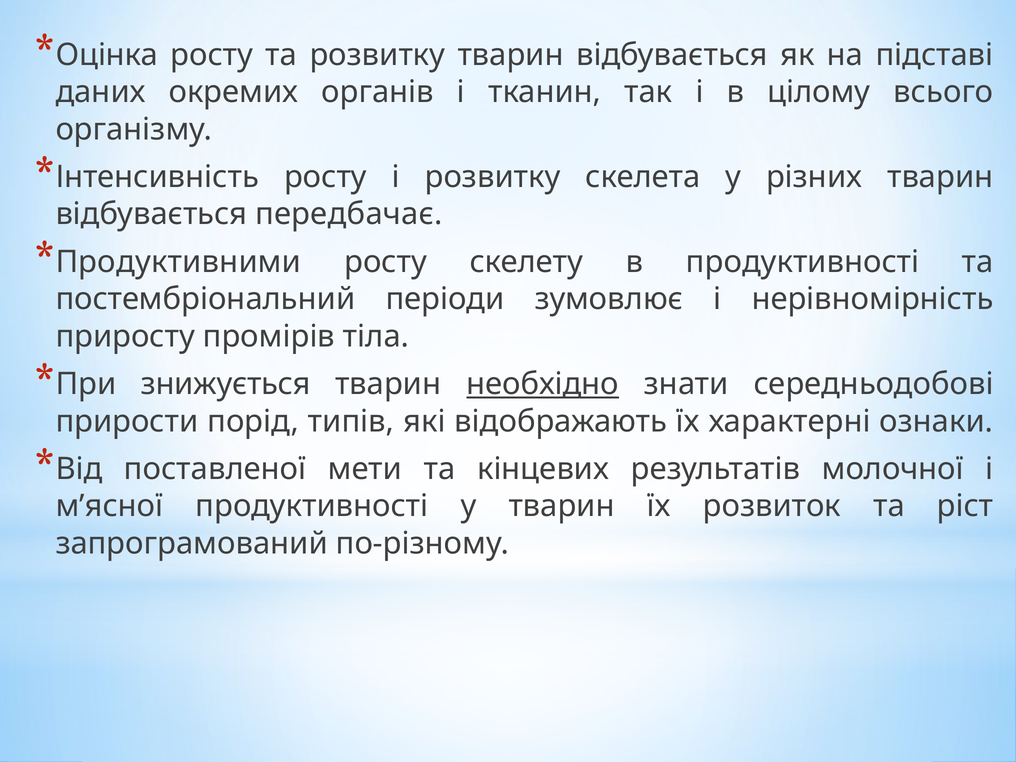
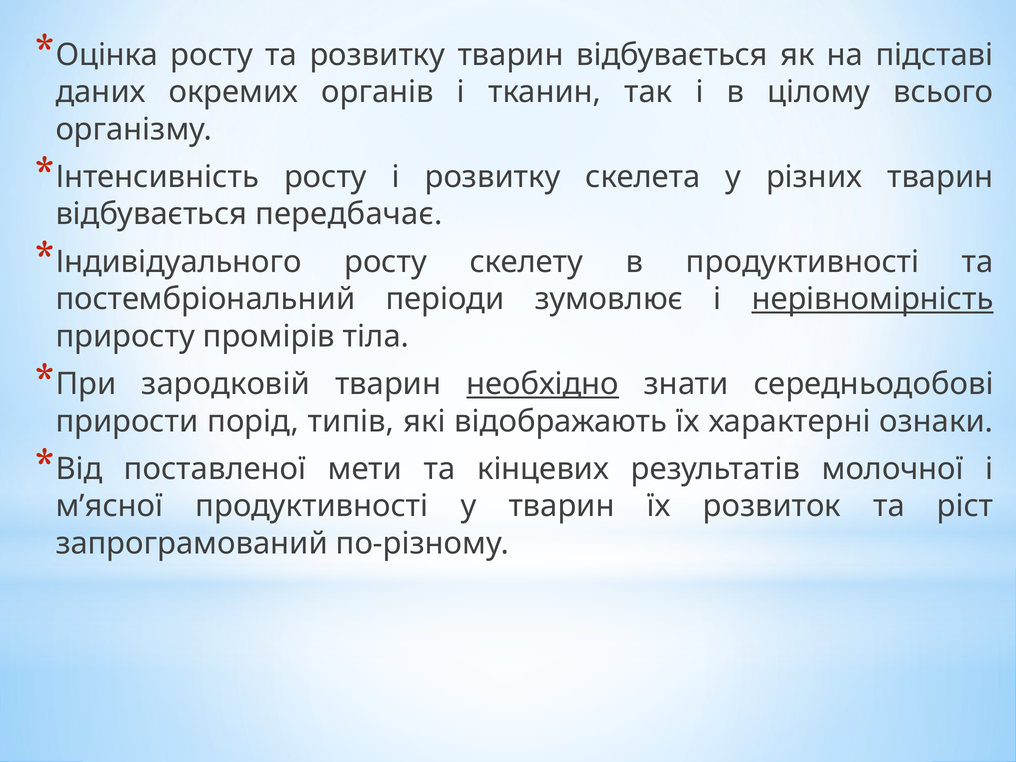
Продуктивними: Продуктивними -> Індивідуального
нерівномірність underline: none -> present
знижується: знижується -> зародковій
